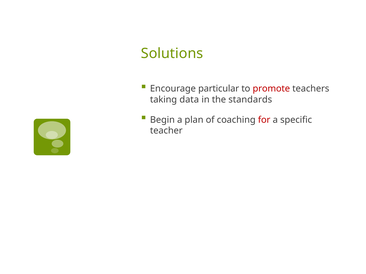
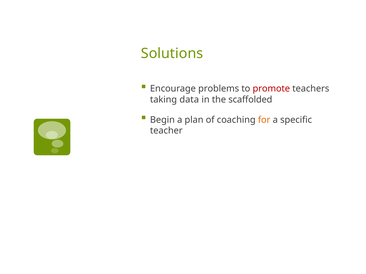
particular: particular -> problems
standards: standards -> scaffolded
for colour: red -> orange
